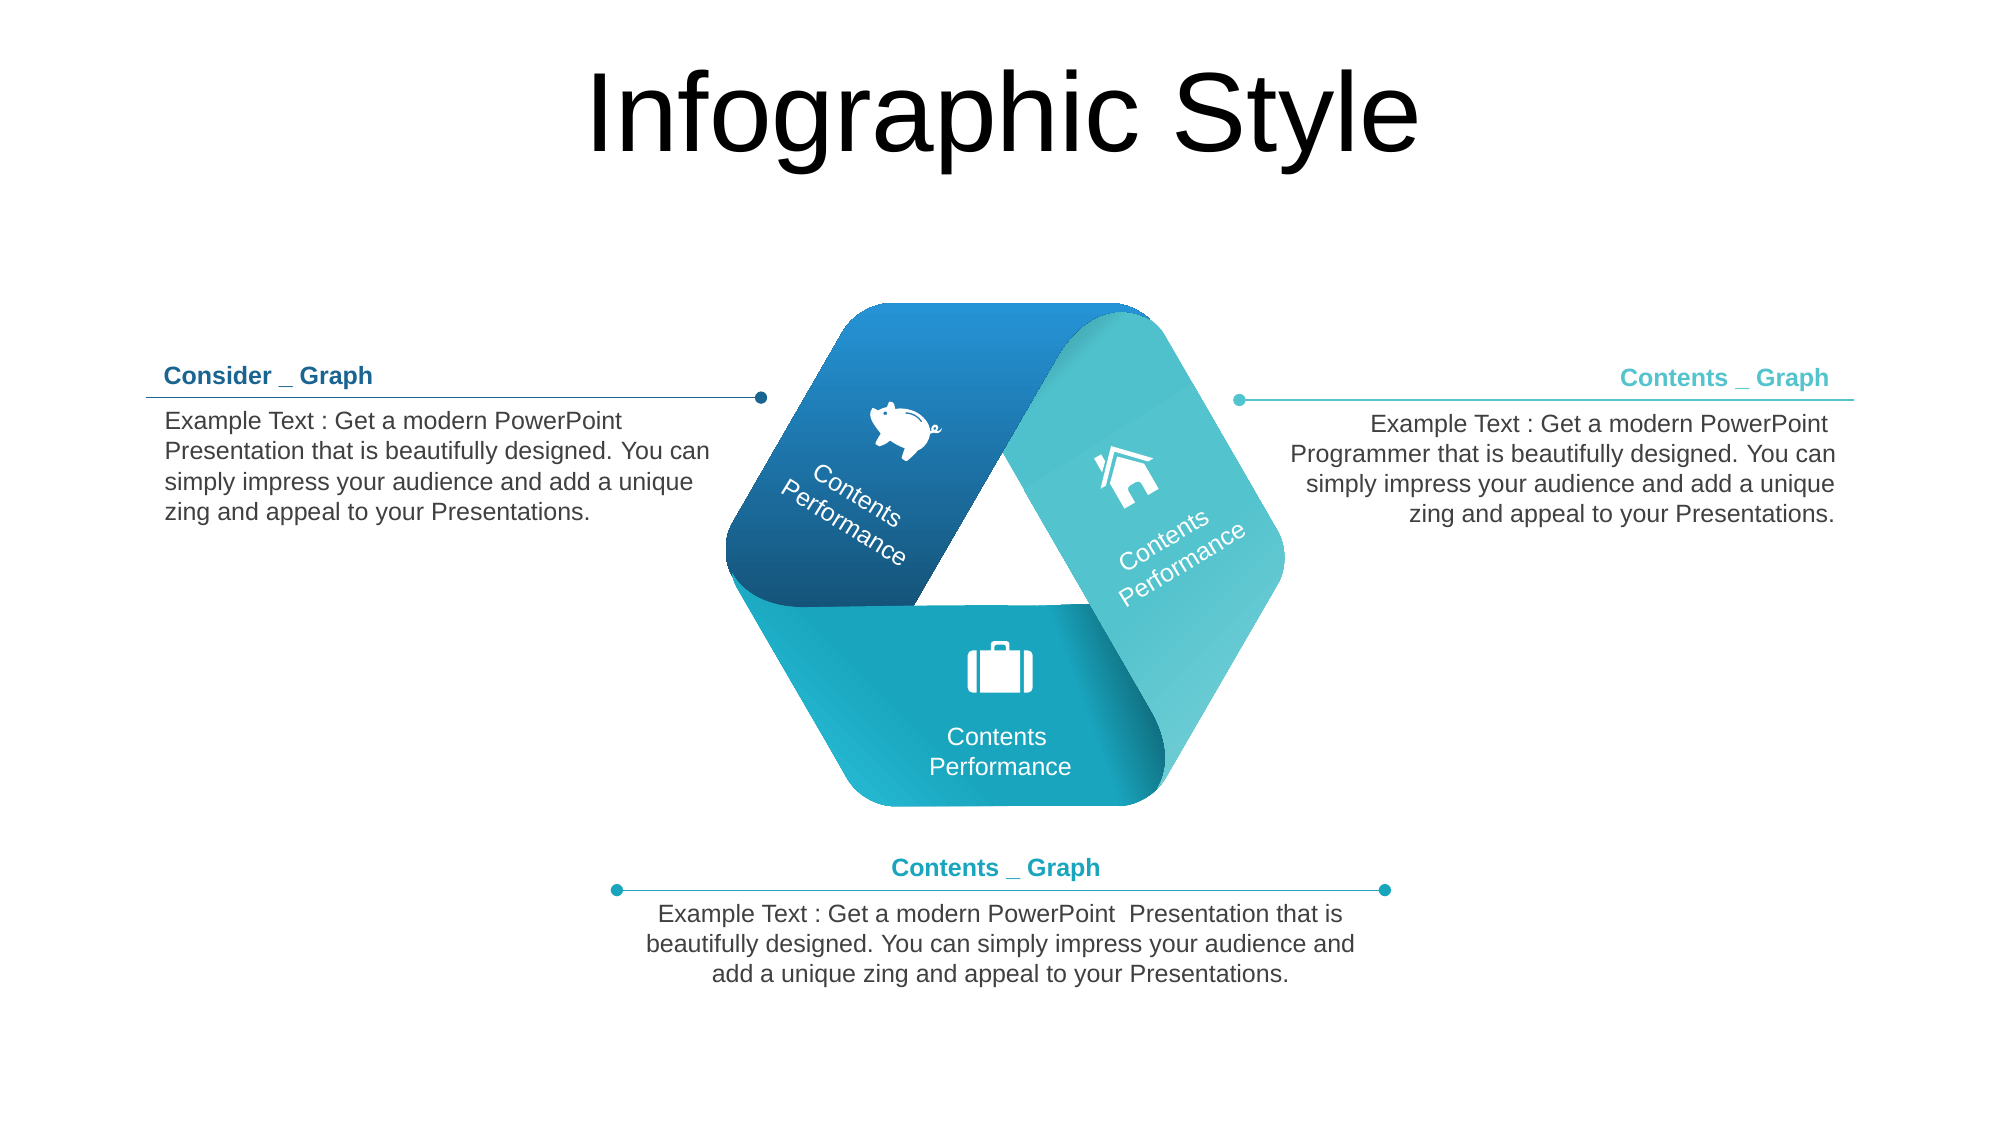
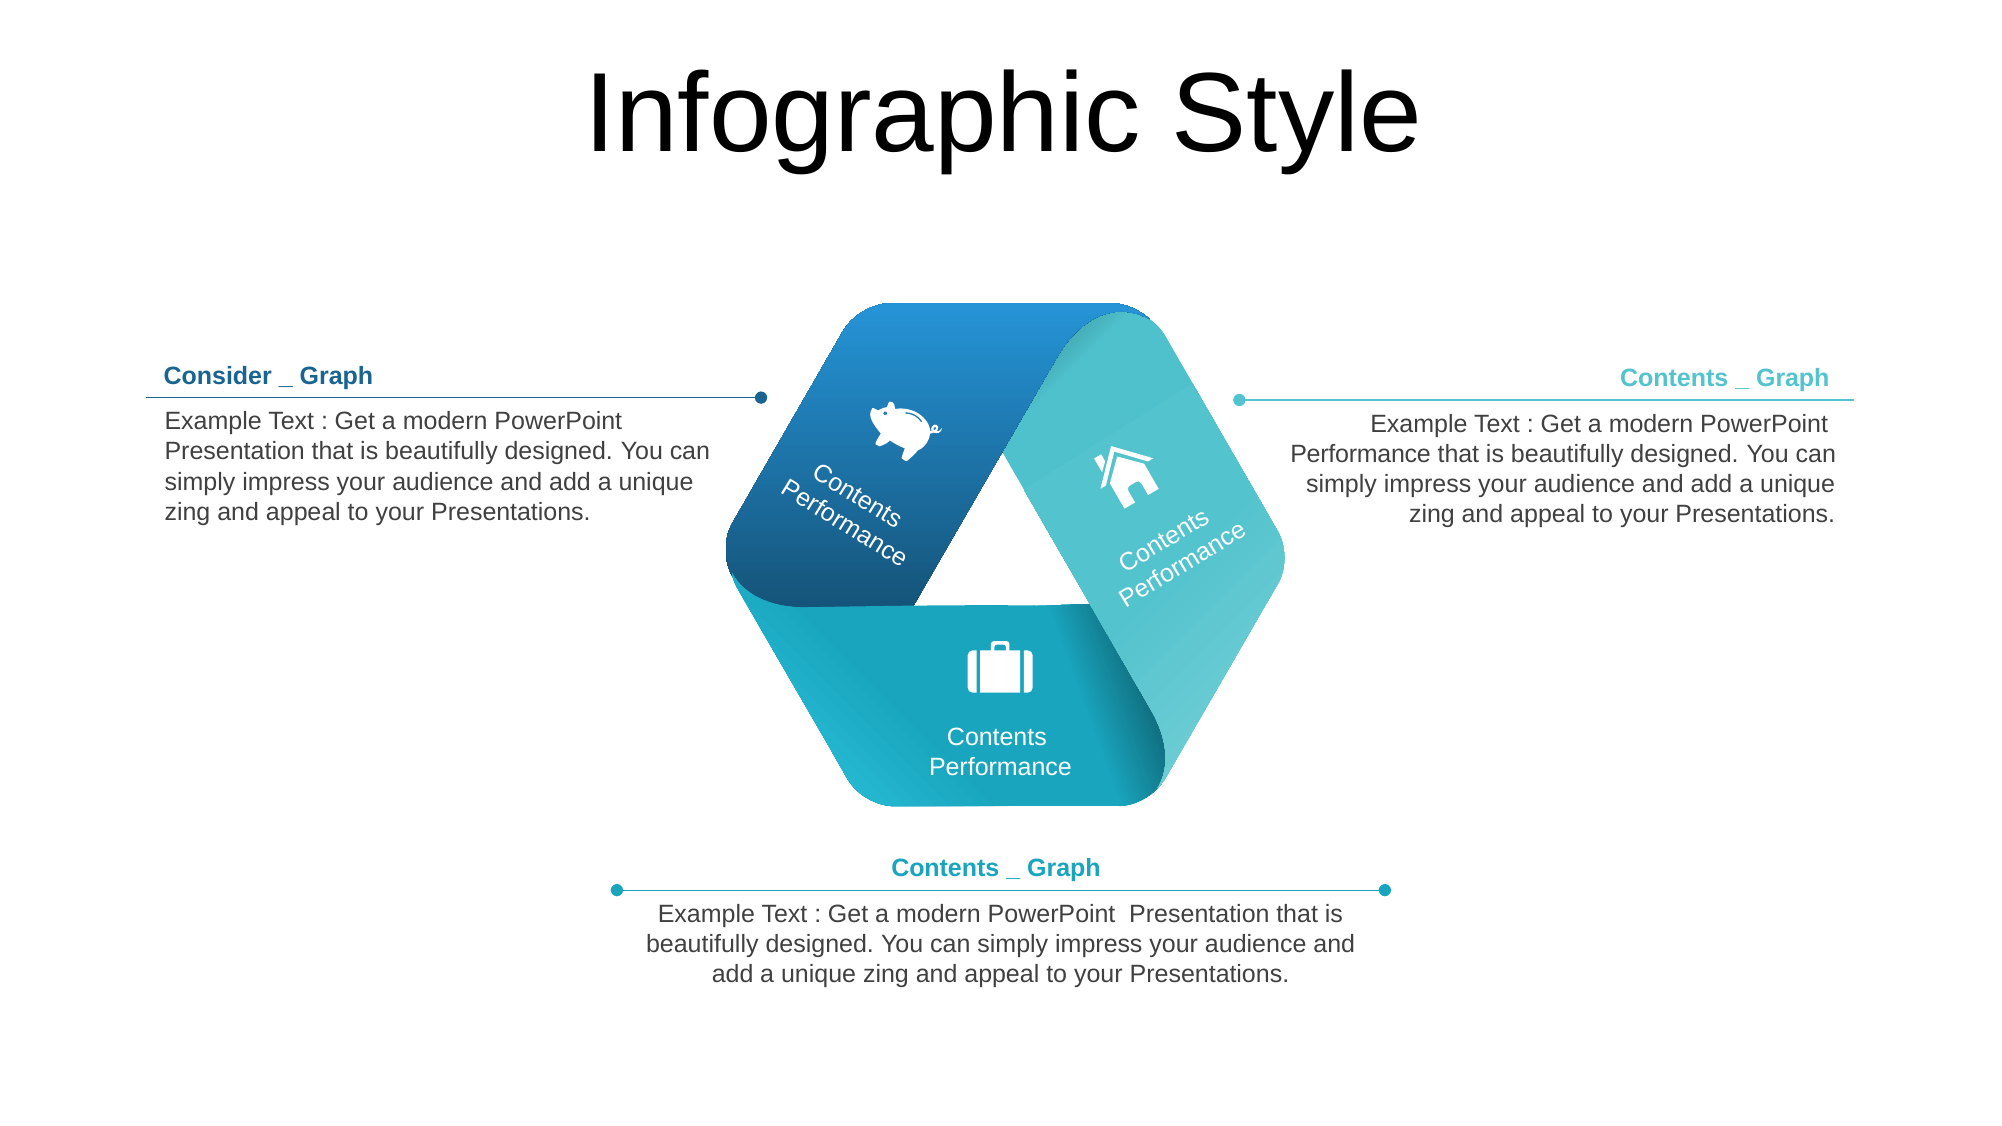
Programmer at (1360, 454): Programmer -> Performance
